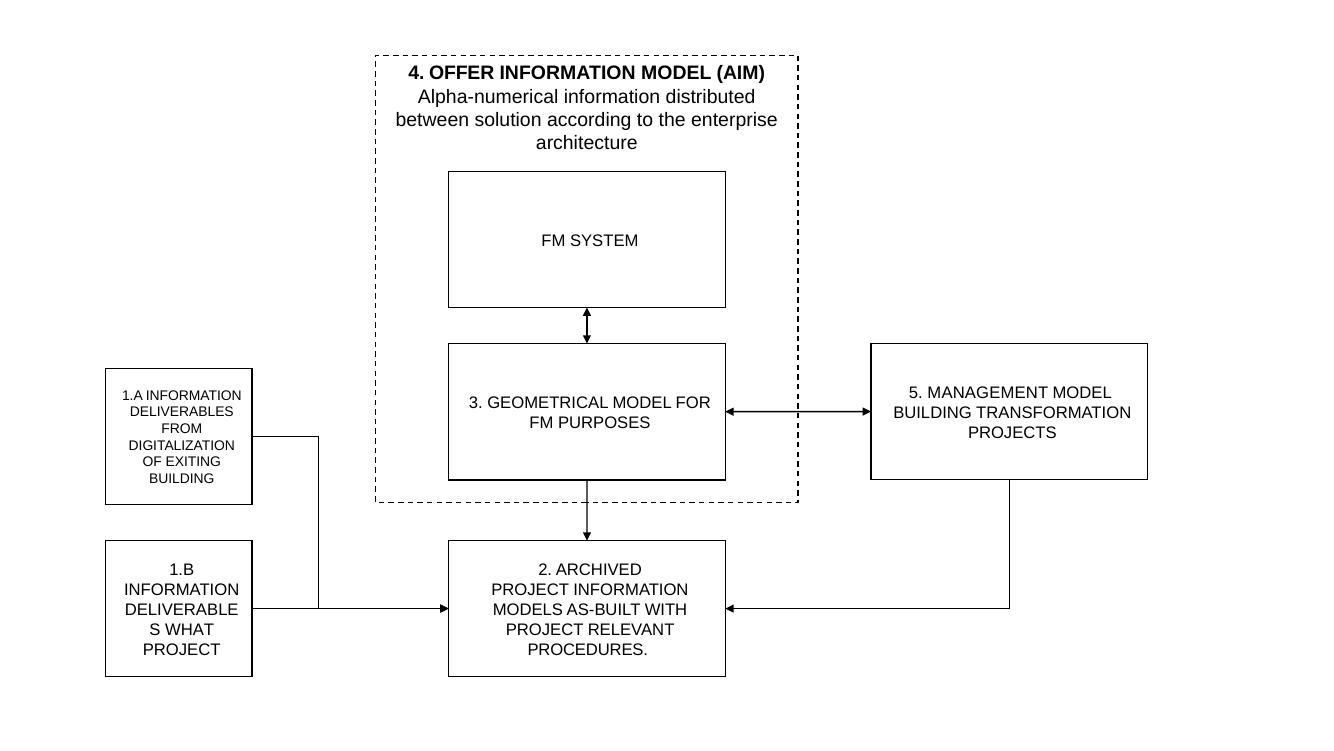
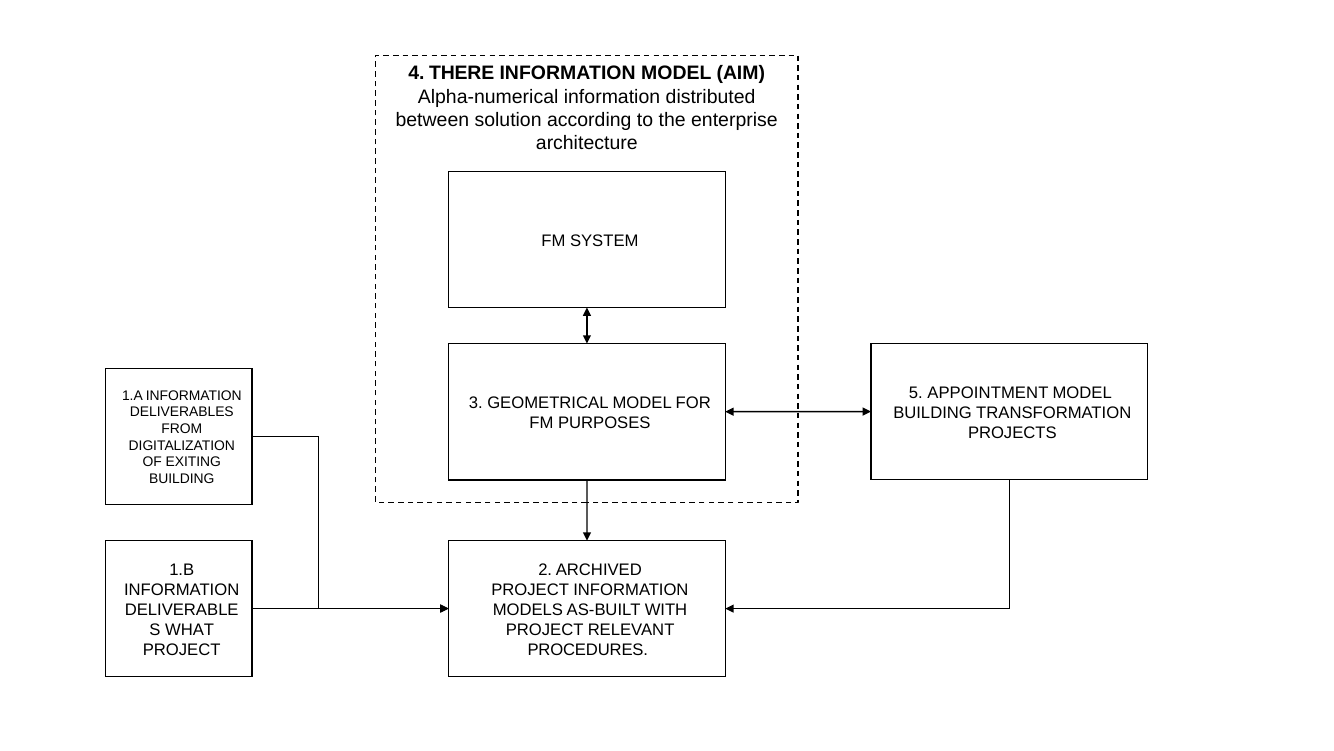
OFFER: OFFER -> THERE
MANAGEMENT: MANAGEMENT -> APPOINTMENT
